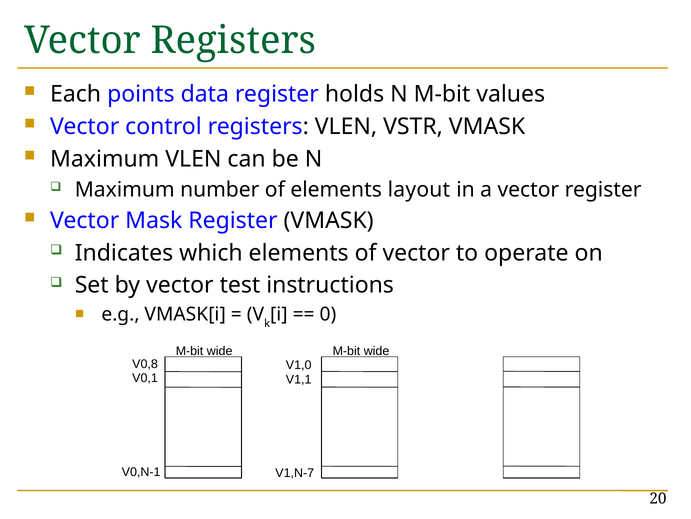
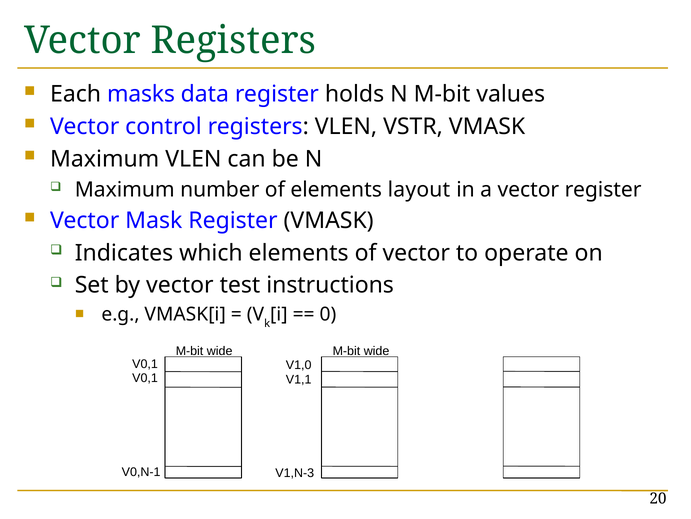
points: points -> masks
V0,8 at (145, 363): V0,8 -> V0,1
V1,N-7: V1,N-7 -> V1,N-3
